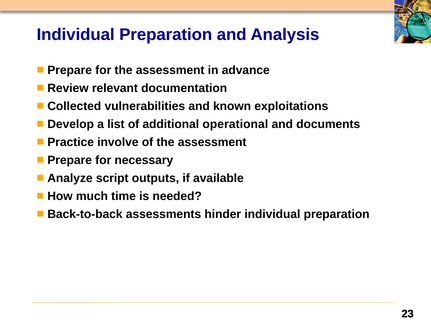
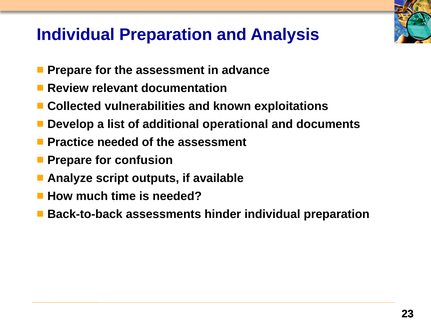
Practice involve: involve -> needed
necessary: necessary -> confusion
